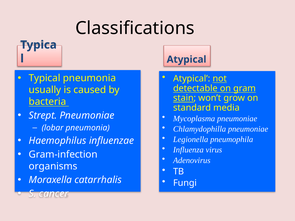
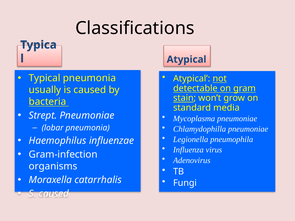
S cancer: cancer -> caused
